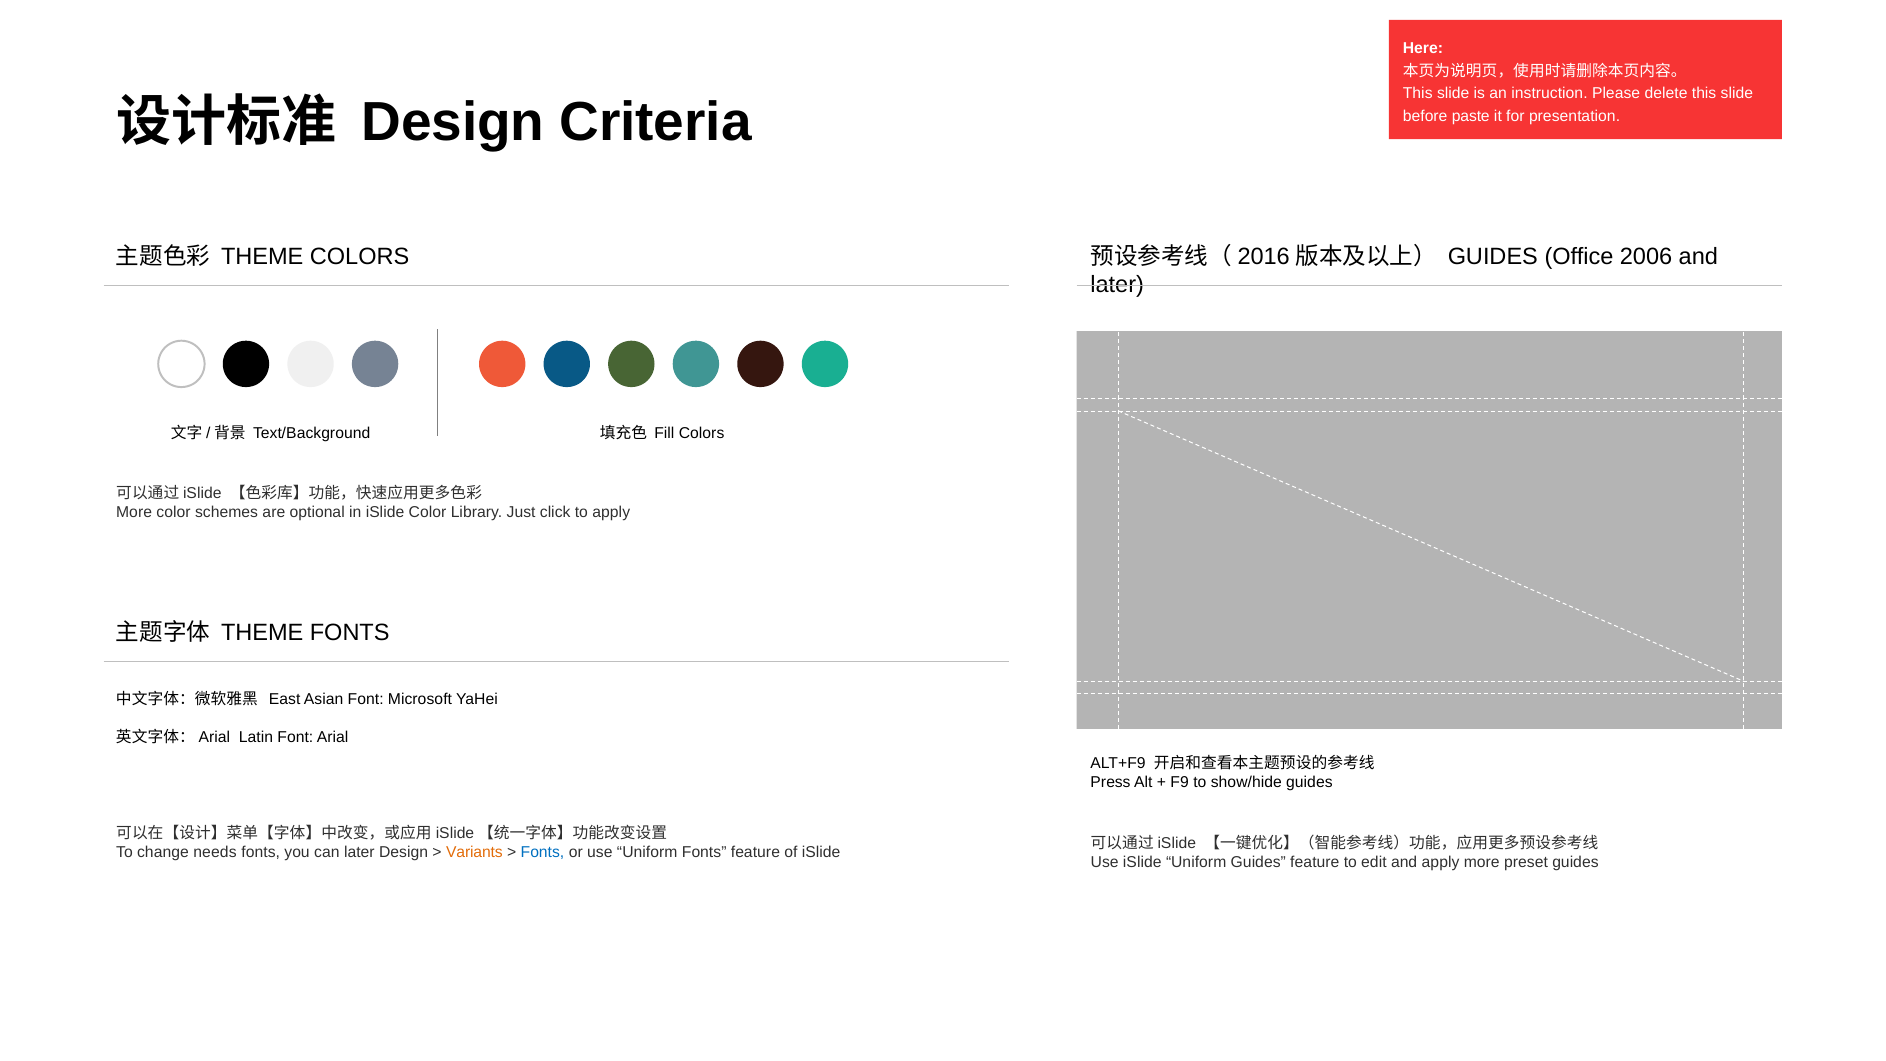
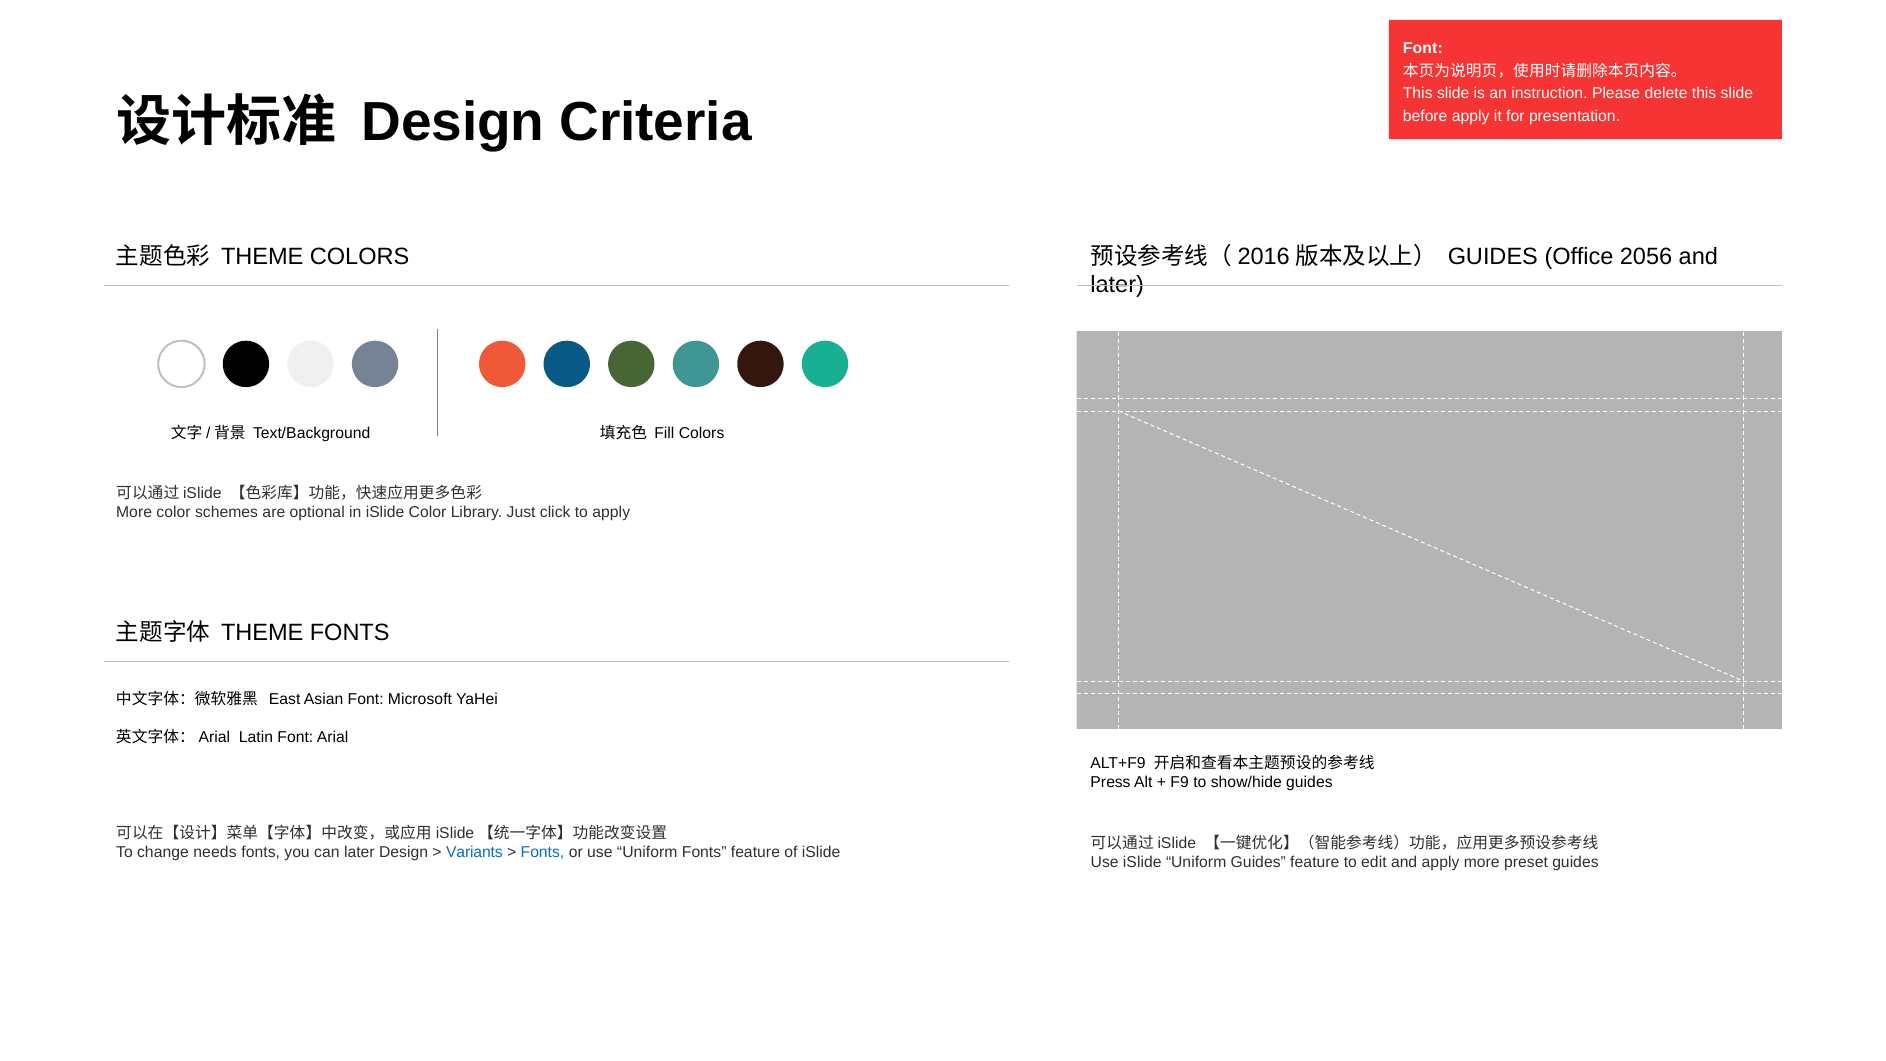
Here at (1423, 49): Here -> Font
before paste: paste -> apply
2006: 2006 -> 2056
Variants colour: orange -> blue
